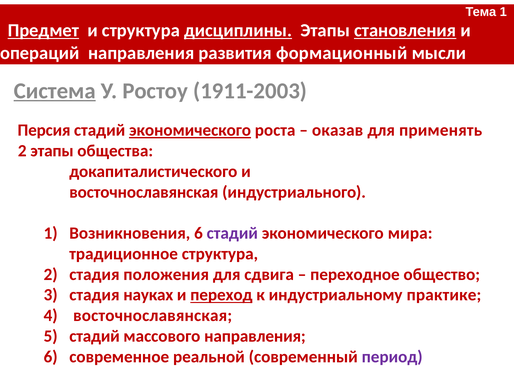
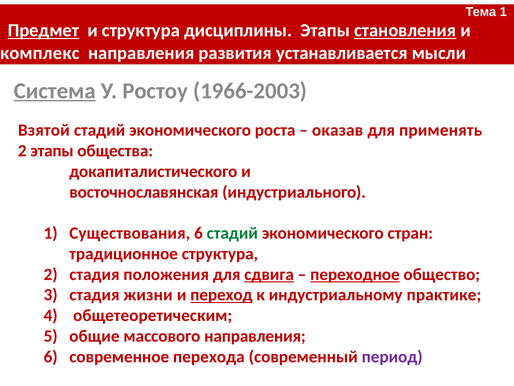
дисциплины underline: present -> none
операций: операций -> комплекс
формационный: формационный -> устанавливается
1911-2003: 1911-2003 -> 1966-2003
Персия: Персия -> Взятой
экономического at (190, 130) underline: present -> none
Возникновения: Возникновения -> Существования
стадий at (232, 233) colour: purple -> green
мира: мира -> стран
сдвига underline: none -> present
переходное underline: none -> present
науках: науках -> жизни
восточнославянская at (153, 315): восточнославянская -> общетеоретическим
стадий at (95, 336): стадий -> общие
реальной: реальной -> перехода
